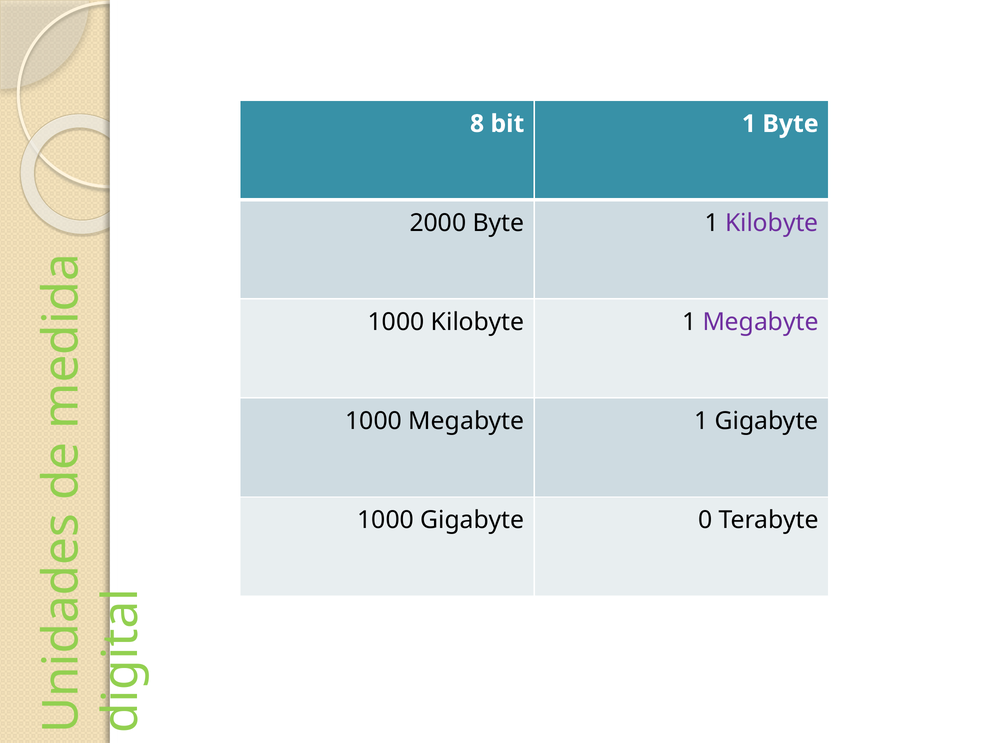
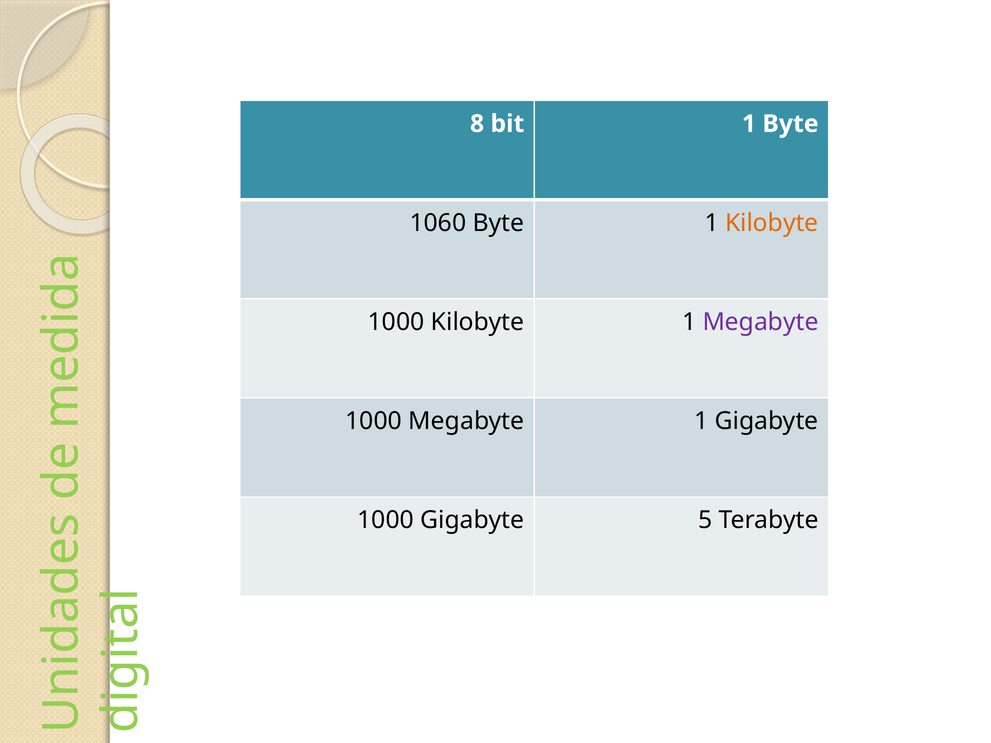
2000: 2000 -> 1060
Kilobyte at (772, 223) colour: purple -> orange
0: 0 -> 5
